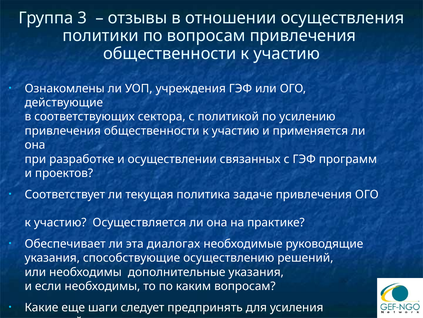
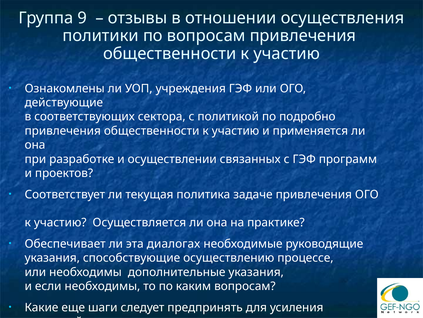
3: 3 -> 9
усилению: усилению -> подробно
решений: решений -> процессе
